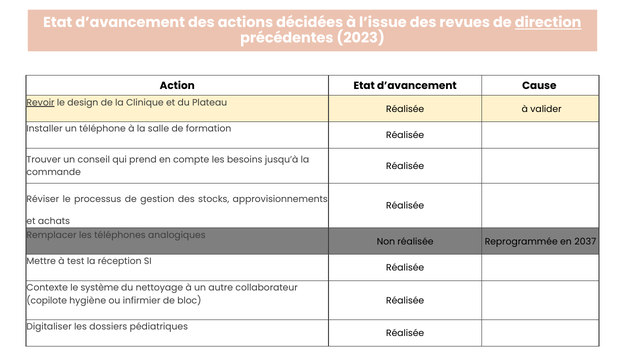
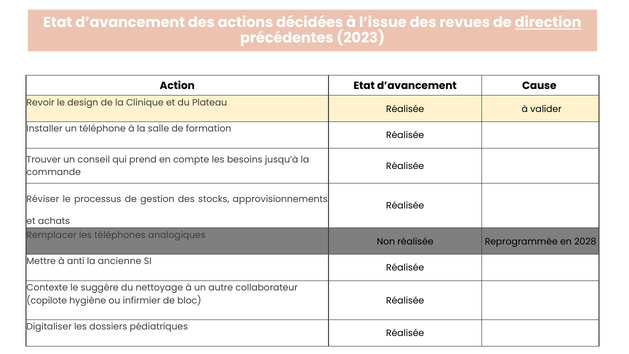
Revoir underline: present -> none
2037: 2037 -> 2028
test: test -> anti
réception: réception -> ancienne
système: système -> suggère
